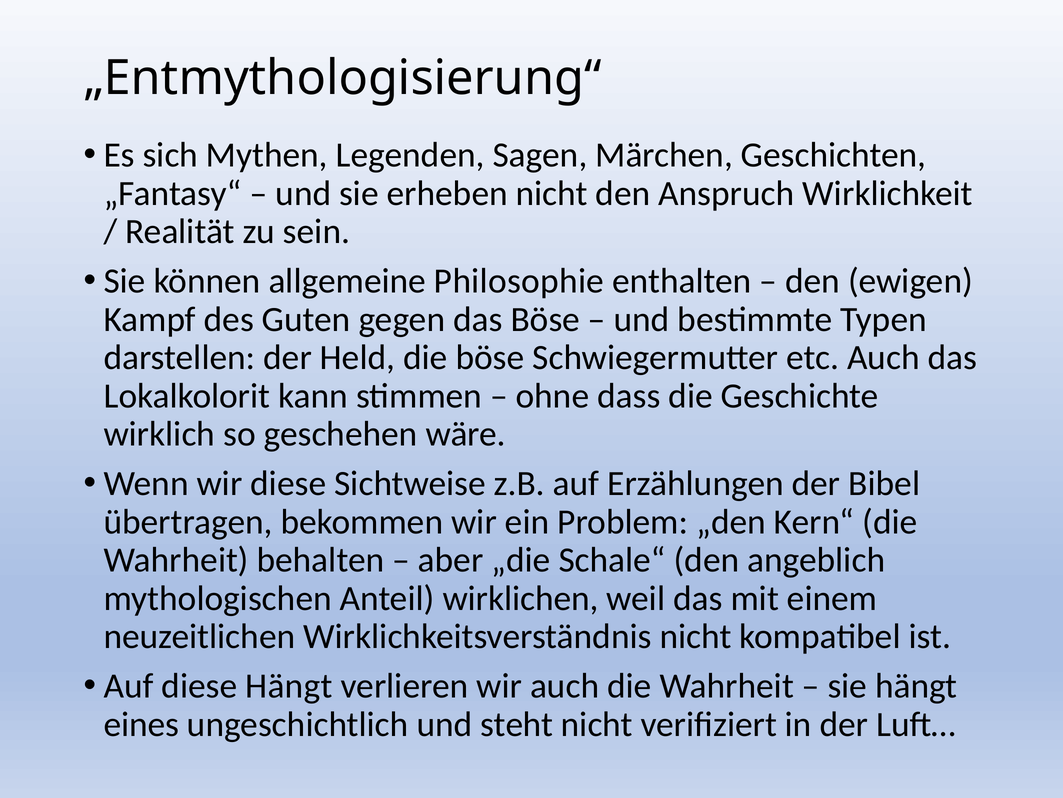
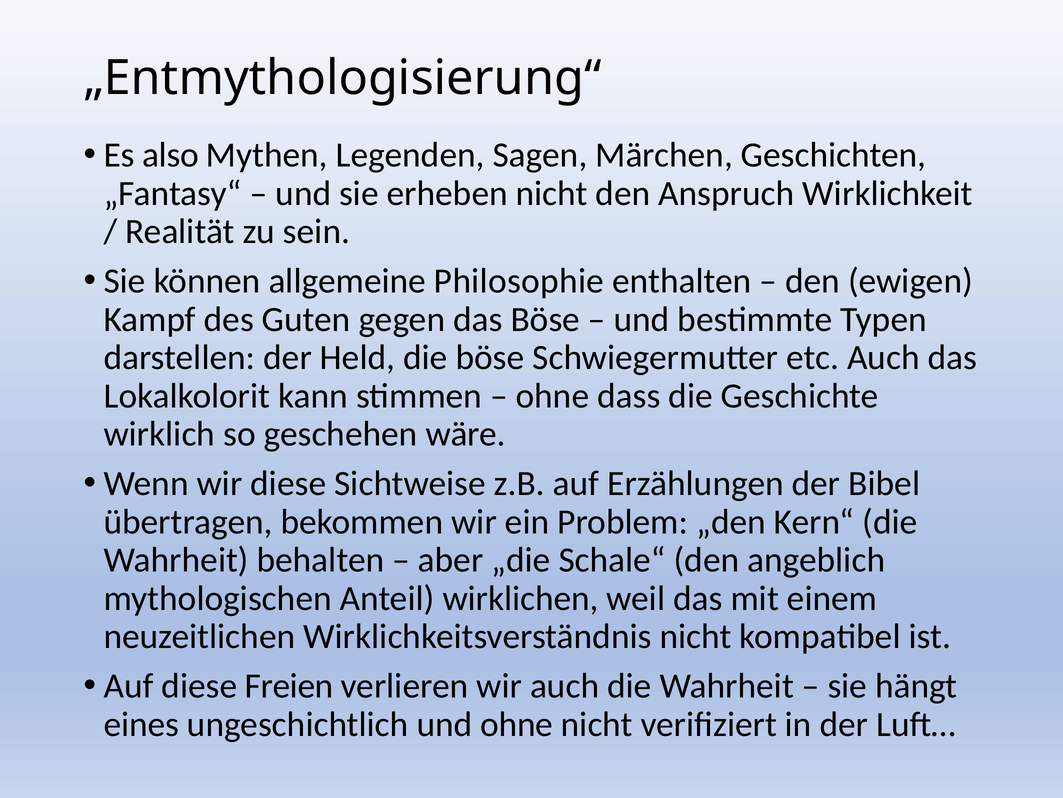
sich: sich -> also
diese Hängt: Hängt -> Freien
und steht: steht -> ohne
